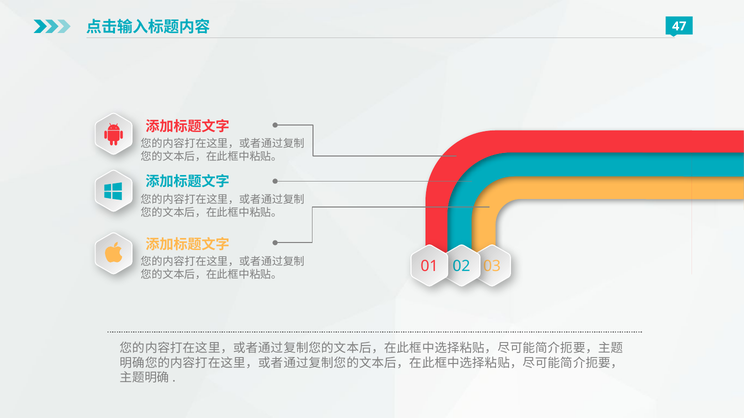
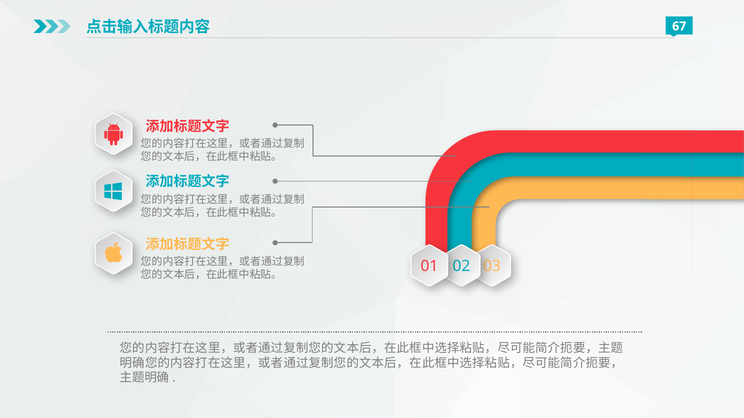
47: 47 -> 67
